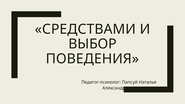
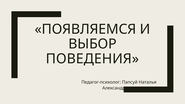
СРЕДСТВАМИ: СРЕДСТВАМИ -> ПОЯВЛЯЕМСЯ
